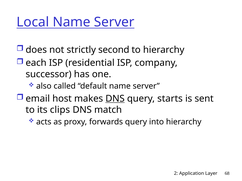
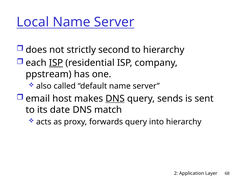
ISP at (56, 63) underline: none -> present
successor: successor -> ppstream
starts: starts -> sends
clips: clips -> date
